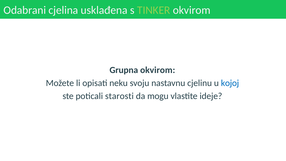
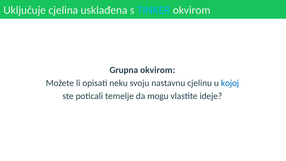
Odabrani: Odabrani -> Uključuje
TINKER colour: light green -> light blue
starosti: starosti -> temelje
